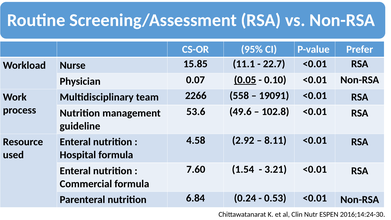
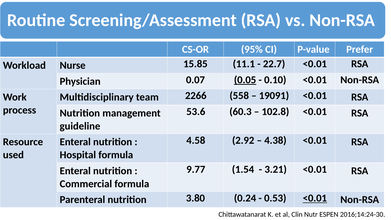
49.6: 49.6 -> 60.3
8.11: 8.11 -> 4.38
7.60: 7.60 -> 9.77
6.84: 6.84 -> 3.80
<0.01 at (315, 198) underline: none -> present
